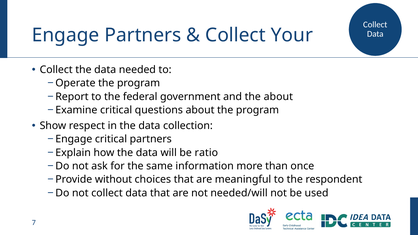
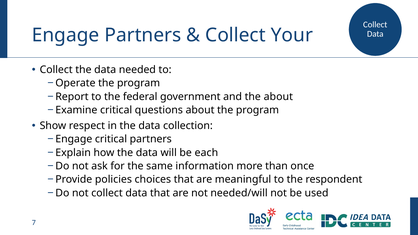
ratio: ratio -> each
without: without -> policies
